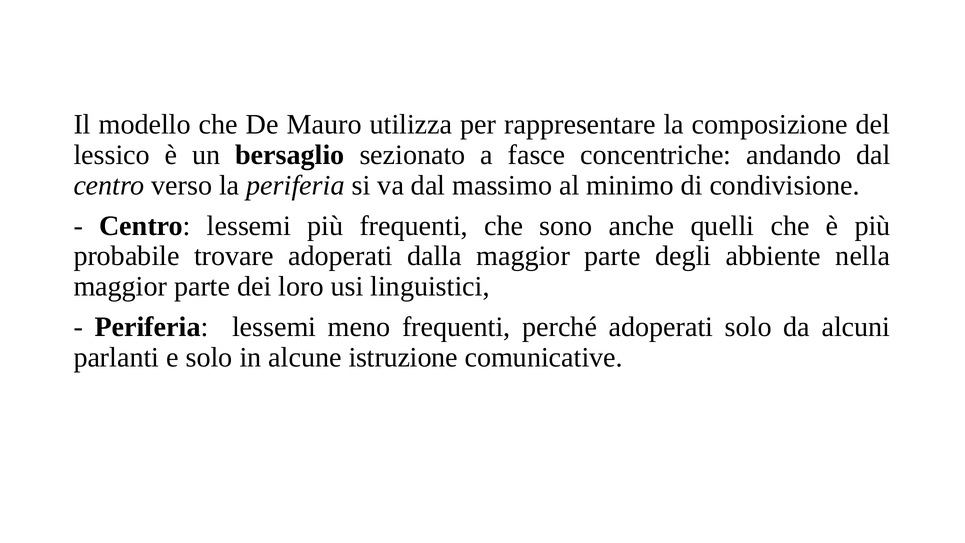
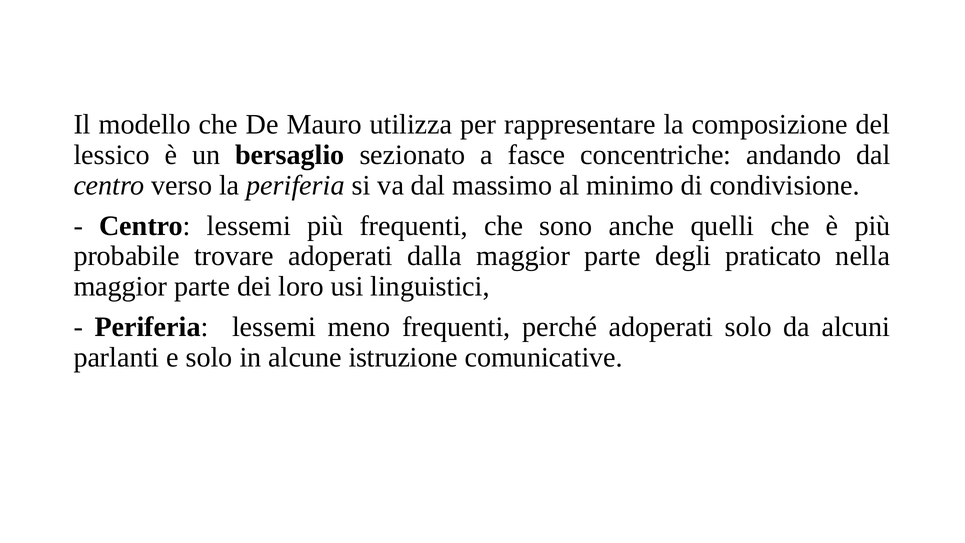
abbiente: abbiente -> praticato
